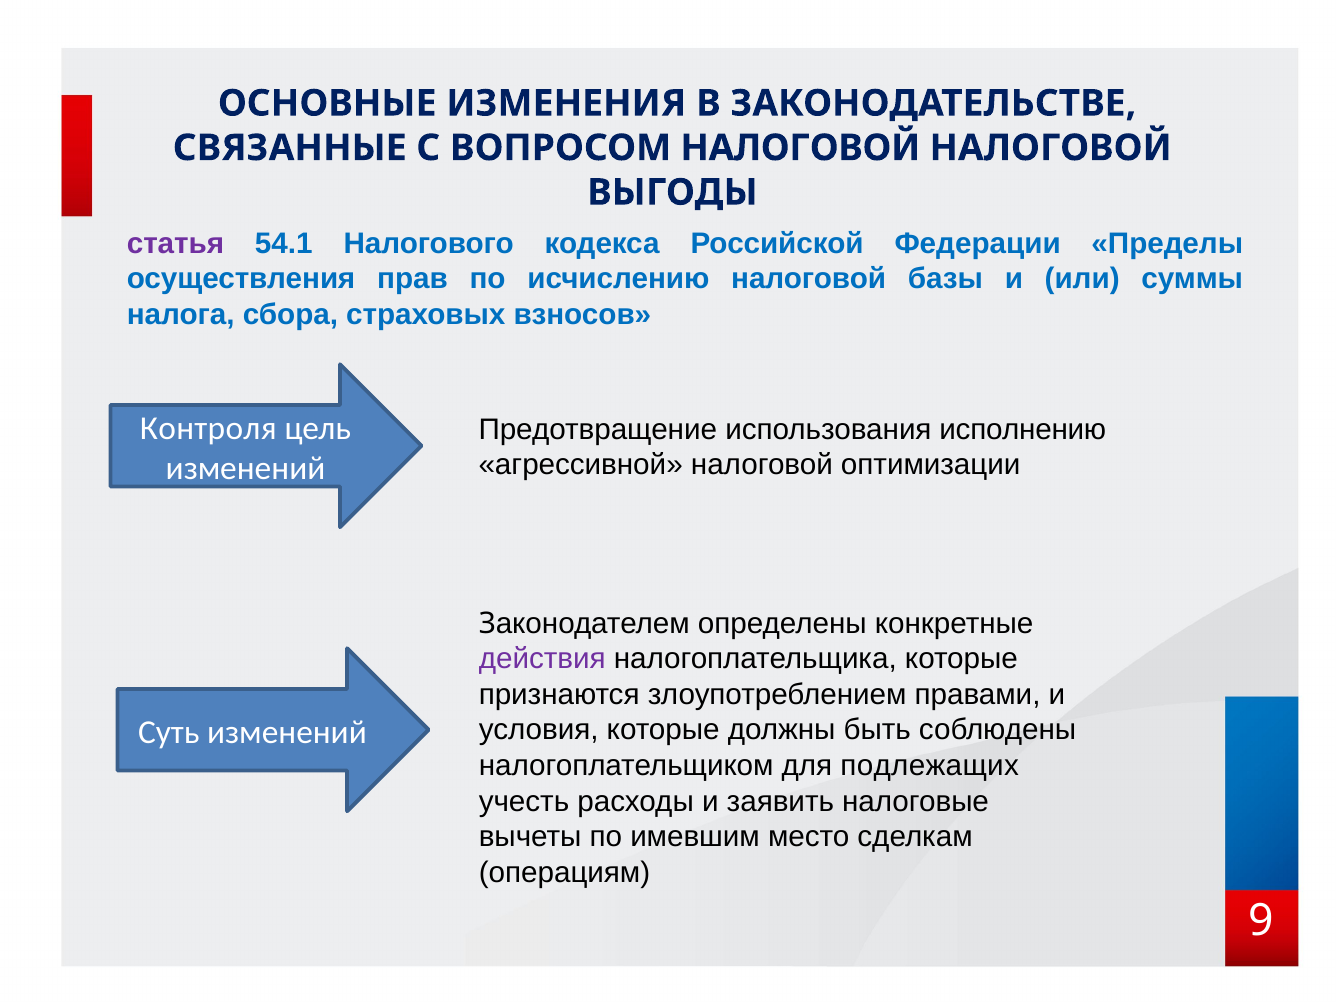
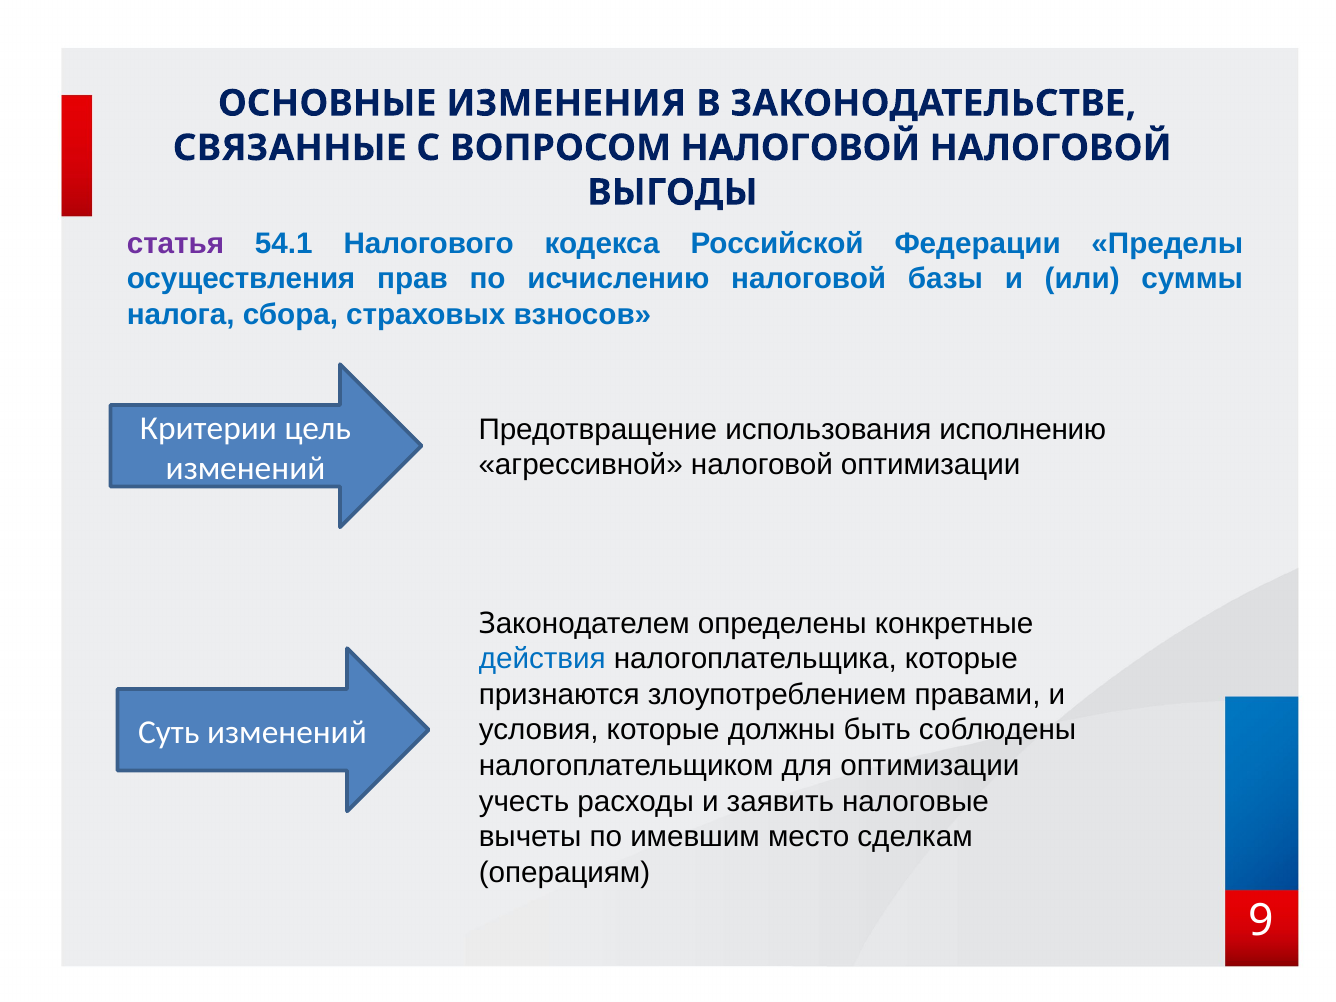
Контроля: Контроля -> Критерии
действия colour: purple -> blue
для подлежащих: подлежащих -> оптимизации
